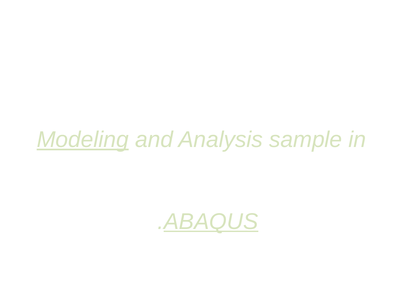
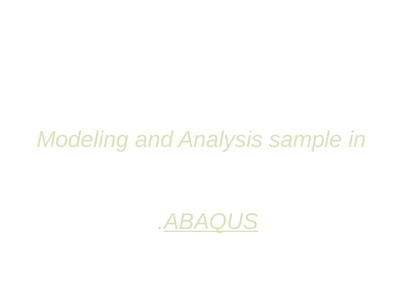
Modeling underline: present -> none
